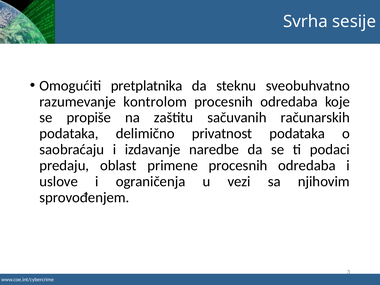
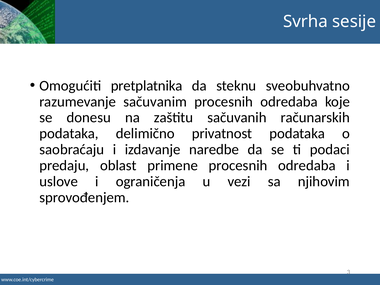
kontrolom: kontrolom -> sačuvanim
propiše: propiše -> donesu
